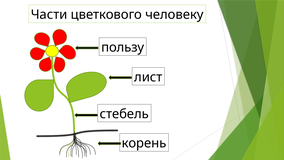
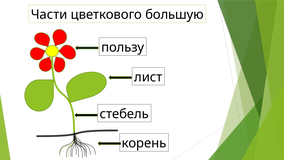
человеку: человеку -> большую
